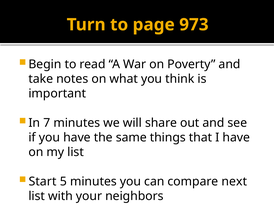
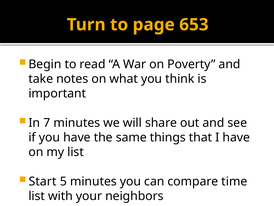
973: 973 -> 653
next: next -> time
